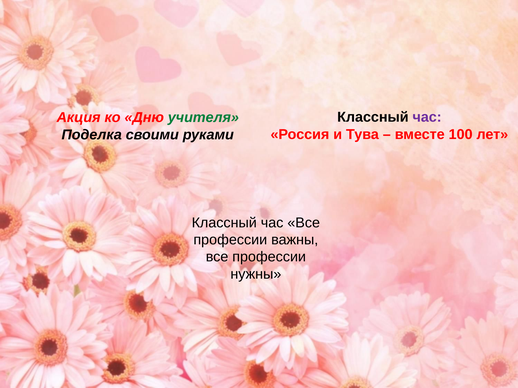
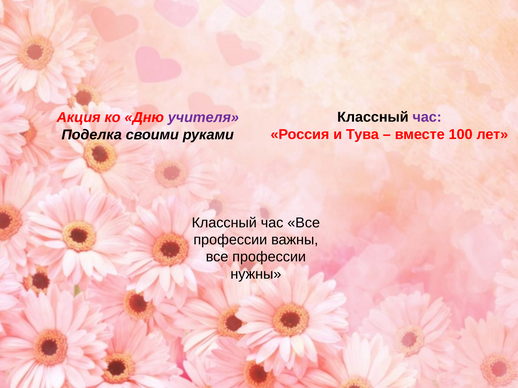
учителя colour: green -> purple
